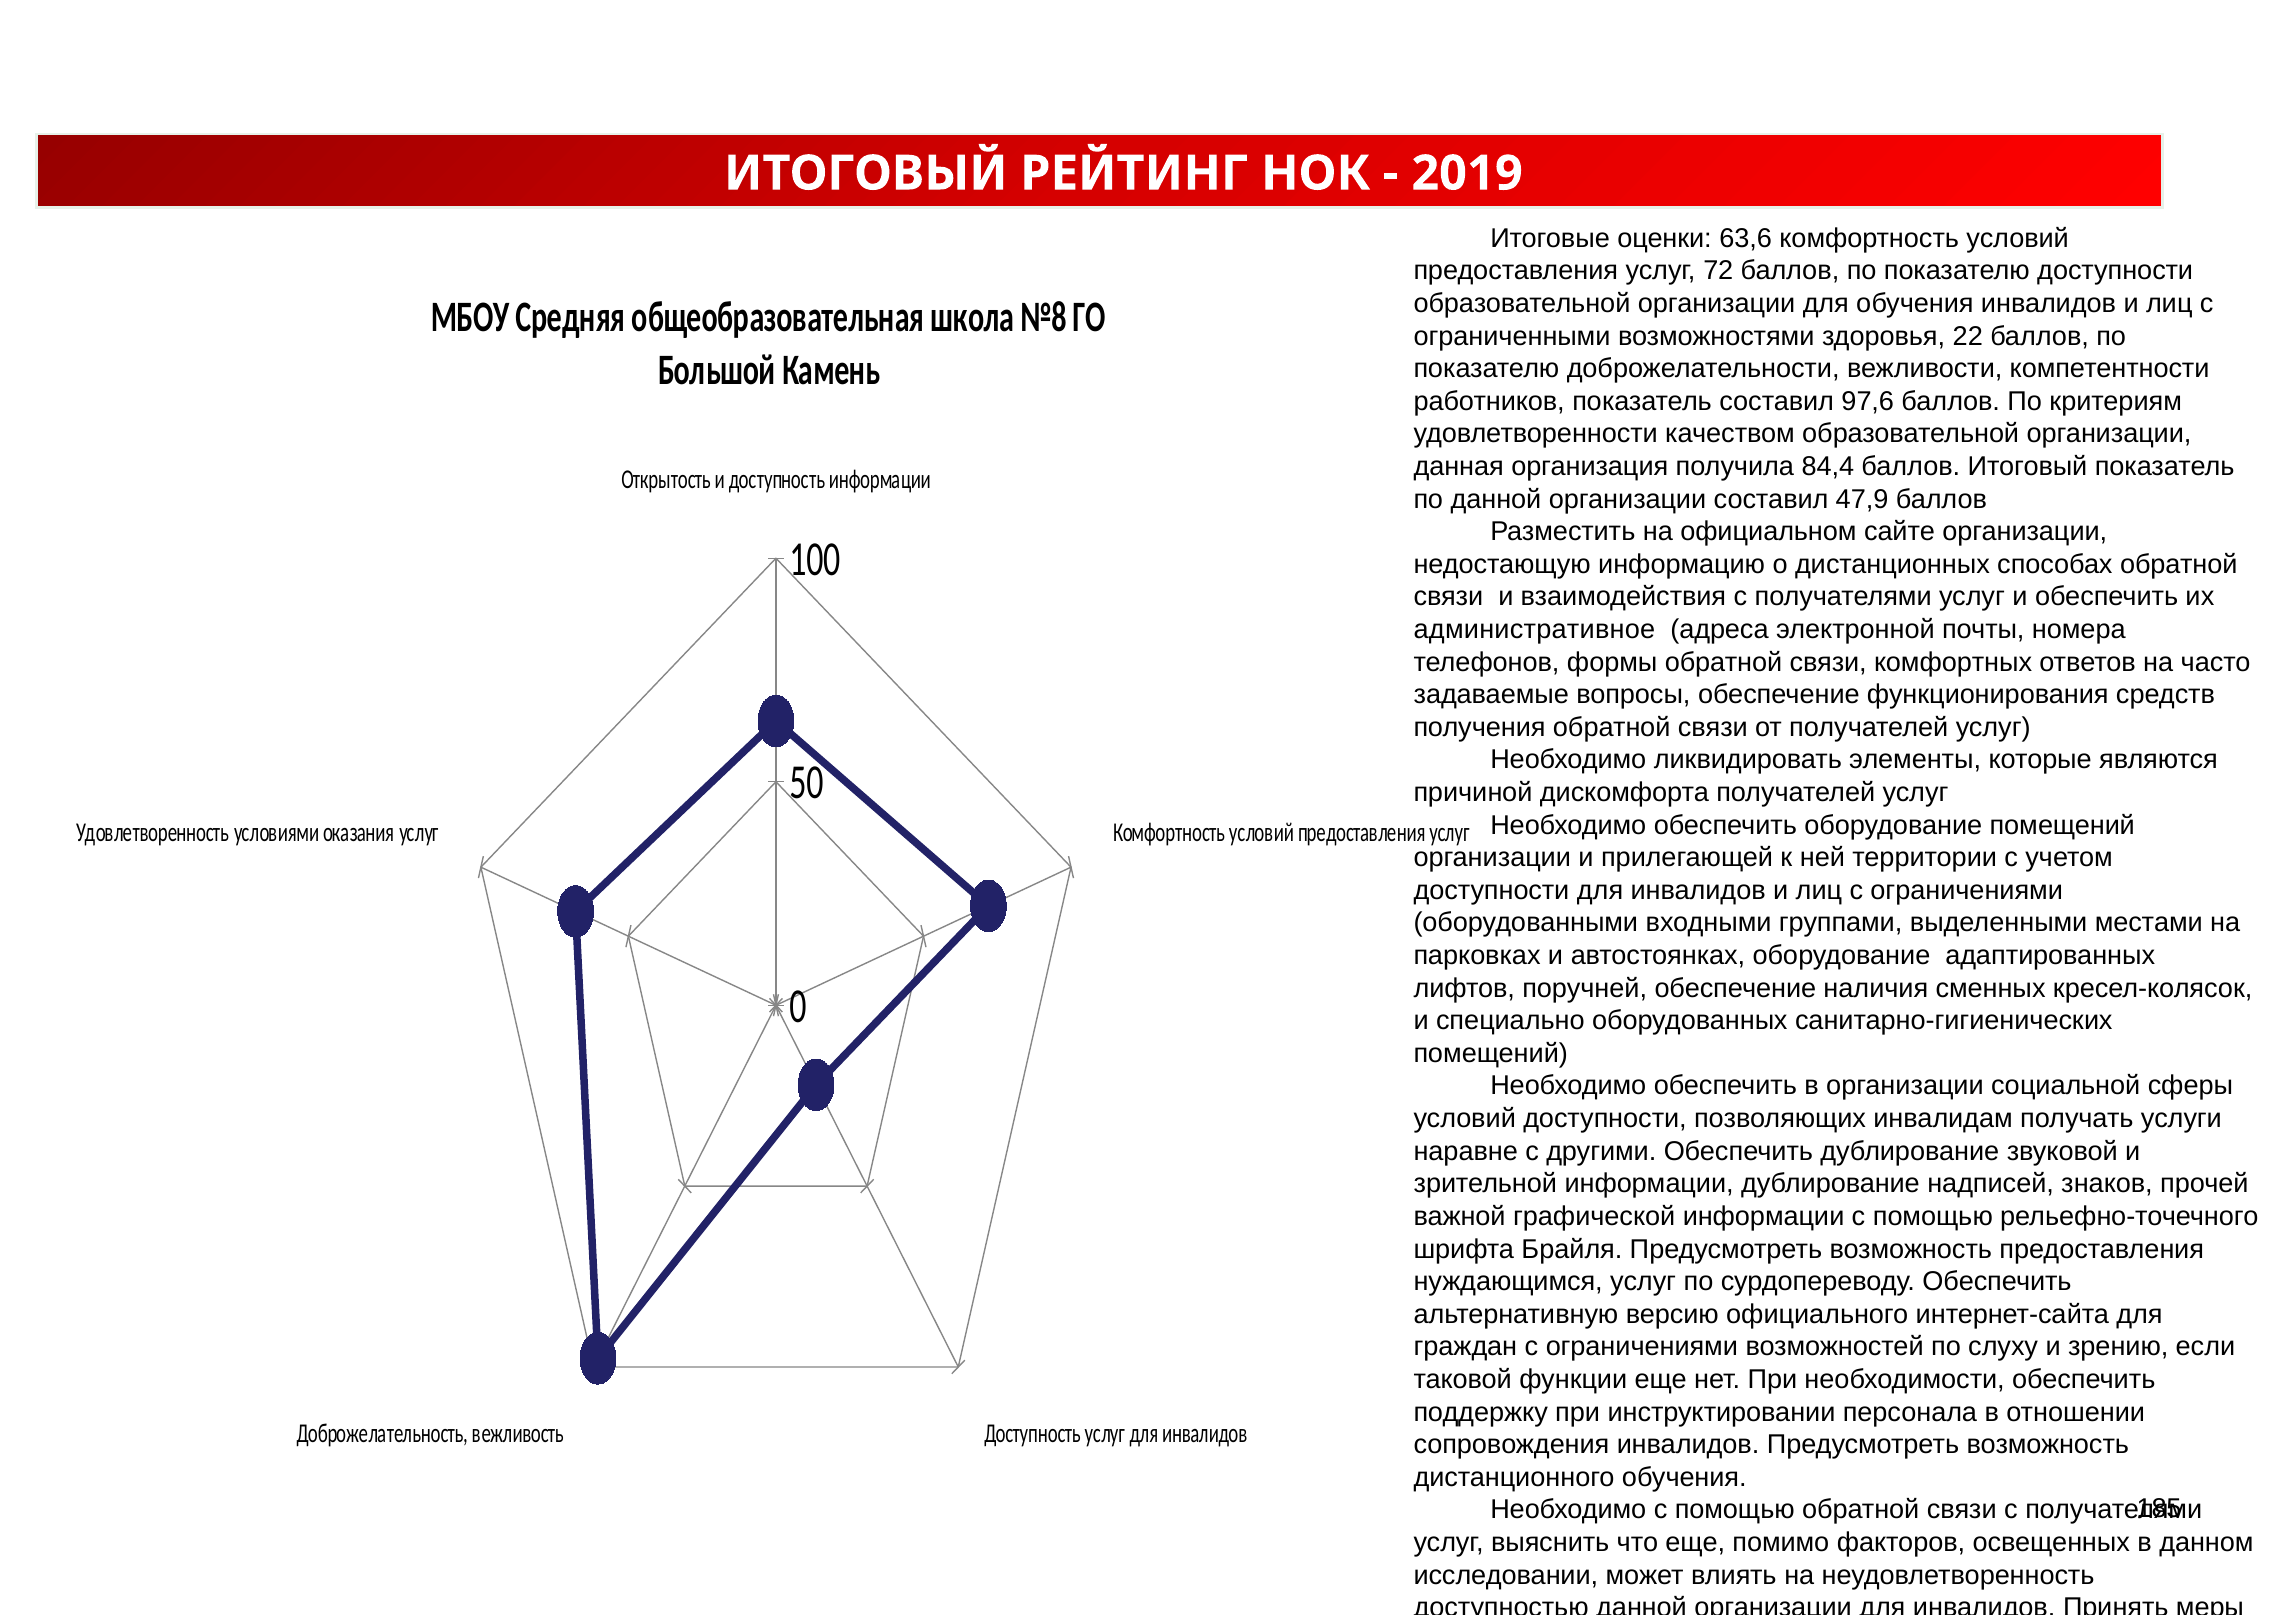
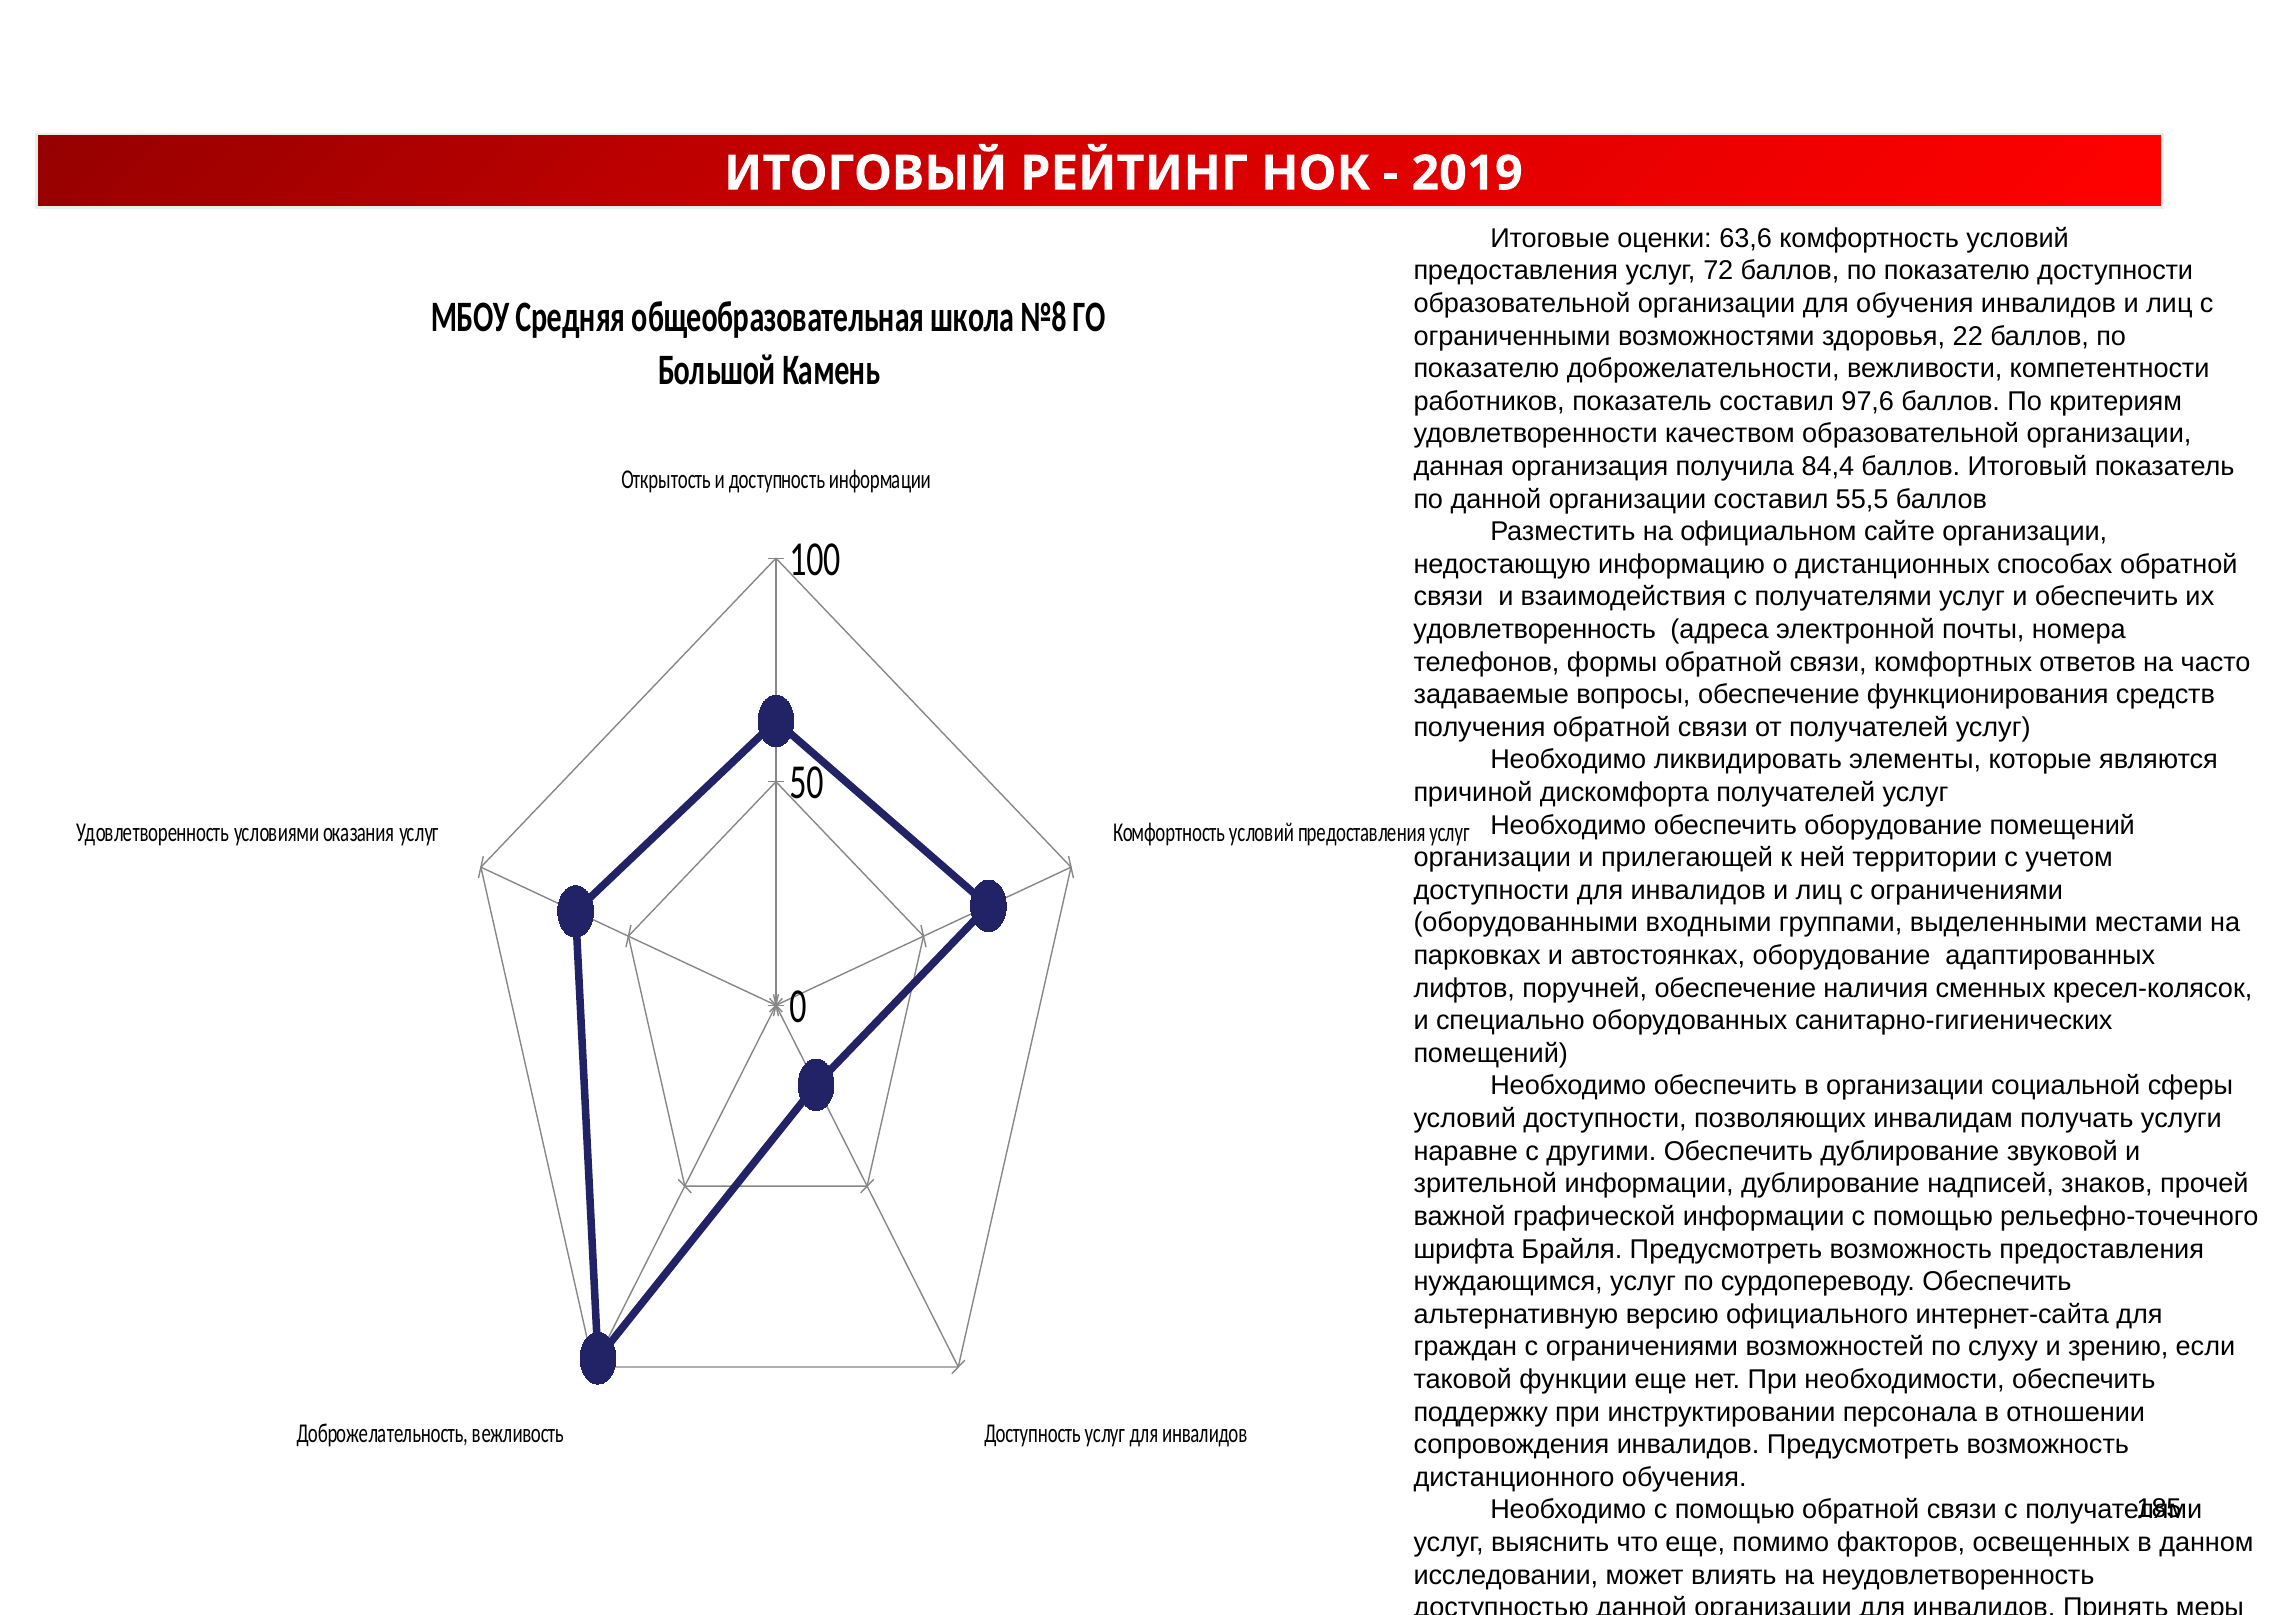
47,9: 47,9 -> 55,5
административное at (1534, 629): административное -> удовлетворенность
